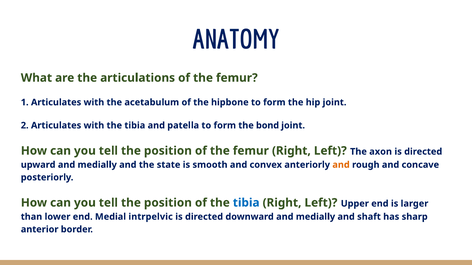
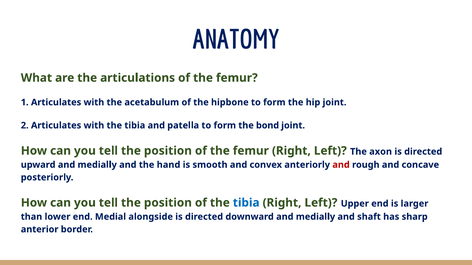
state: state -> hand
and at (341, 165) colour: orange -> red
intrpelvic: intrpelvic -> alongside
